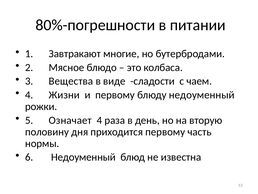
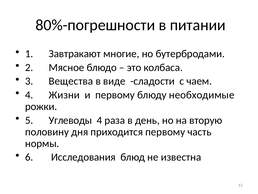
блюду недоуменный: недоуменный -> необходимые
Означает: Означает -> Углеводы
6 Недоуменный: Недоуменный -> Исследования
